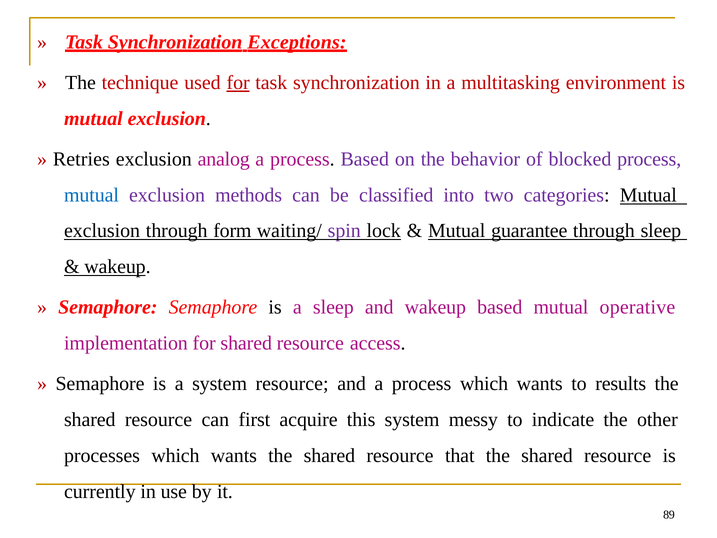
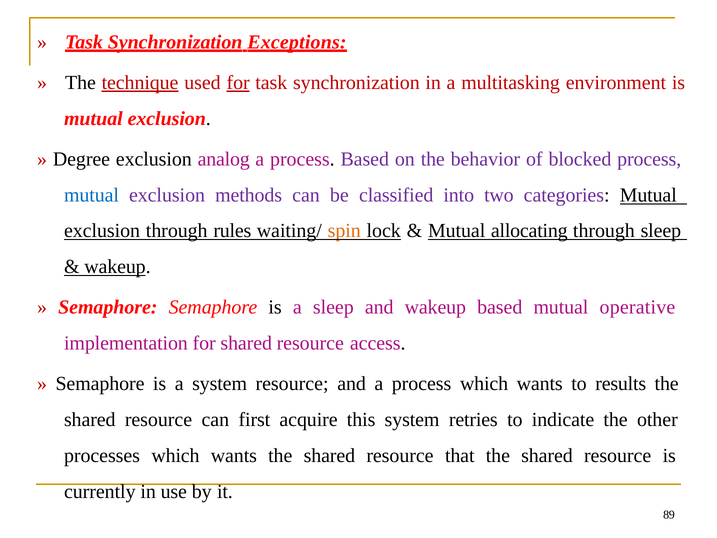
technique underline: none -> present
Retries: Retries -> Degree
form: form -> rules
spin colour: purple -> orange
guarantee: guarantee -> allocating
messy: messy -> retries
